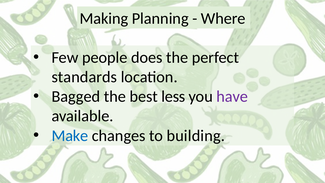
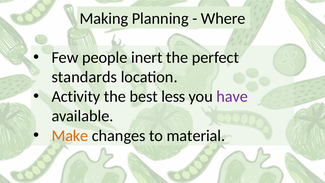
does: does -> inert
Bagged: Bagged -> Activity
Make colour: blue -> orange
building: building -> material
